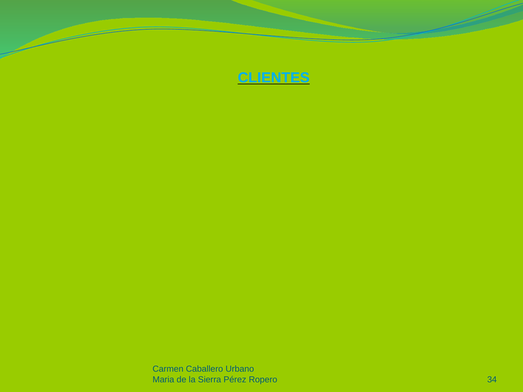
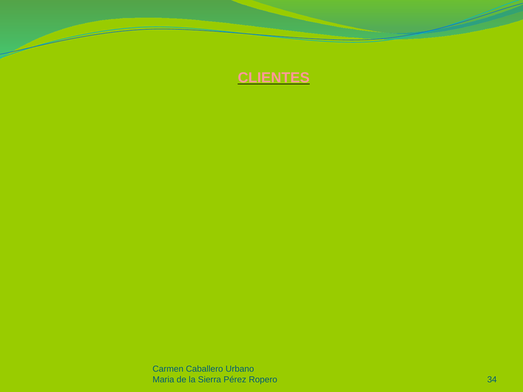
CLIENTES colour: light blue -> pink
